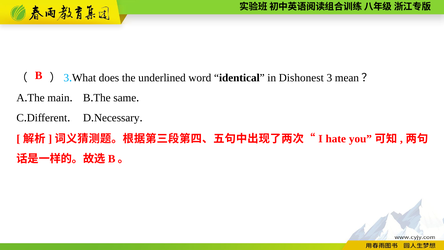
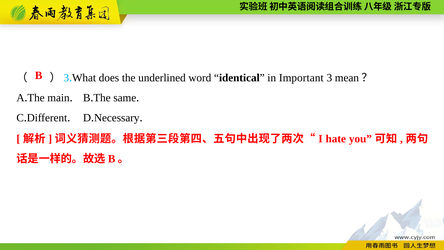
Dishonest: Dishonest -> Important
